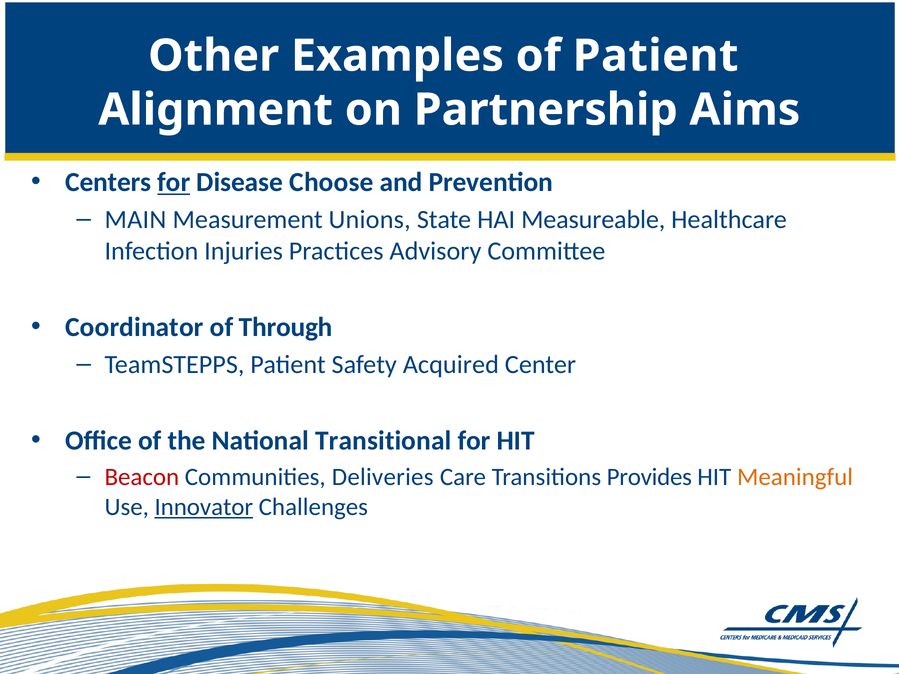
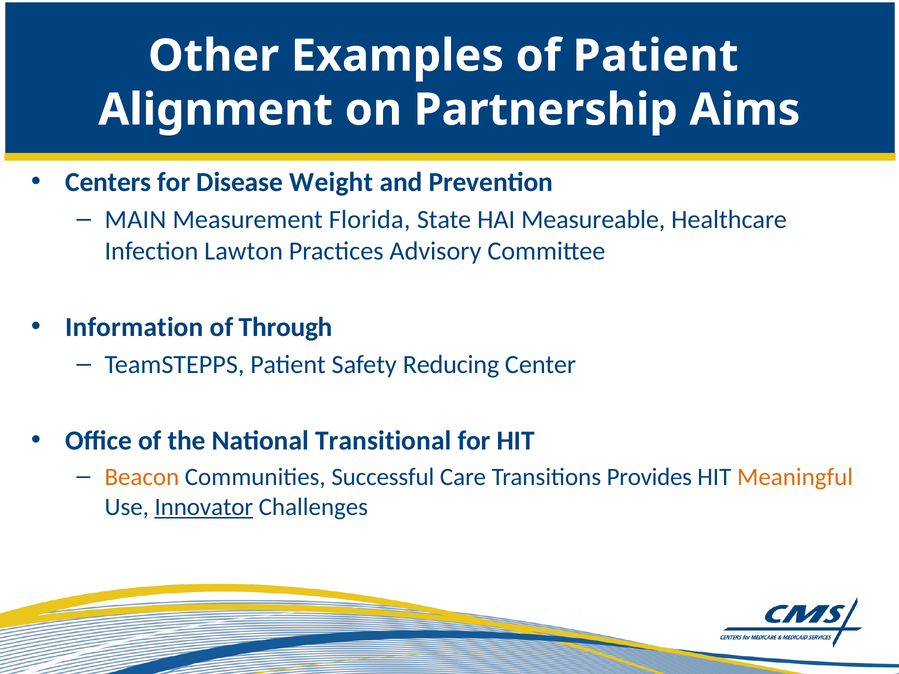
for at (174, 182) underline: present -> none
Choose: Choose -> Weight
Unions: Unions -> Florida
Injuries: Injuries -> Lawton
Coordinator: Coordinator -> Information
Acquired: Acquired -> Reducing
Beacon colour: red -> orange
Deliveries: Deliveries -> Successful
